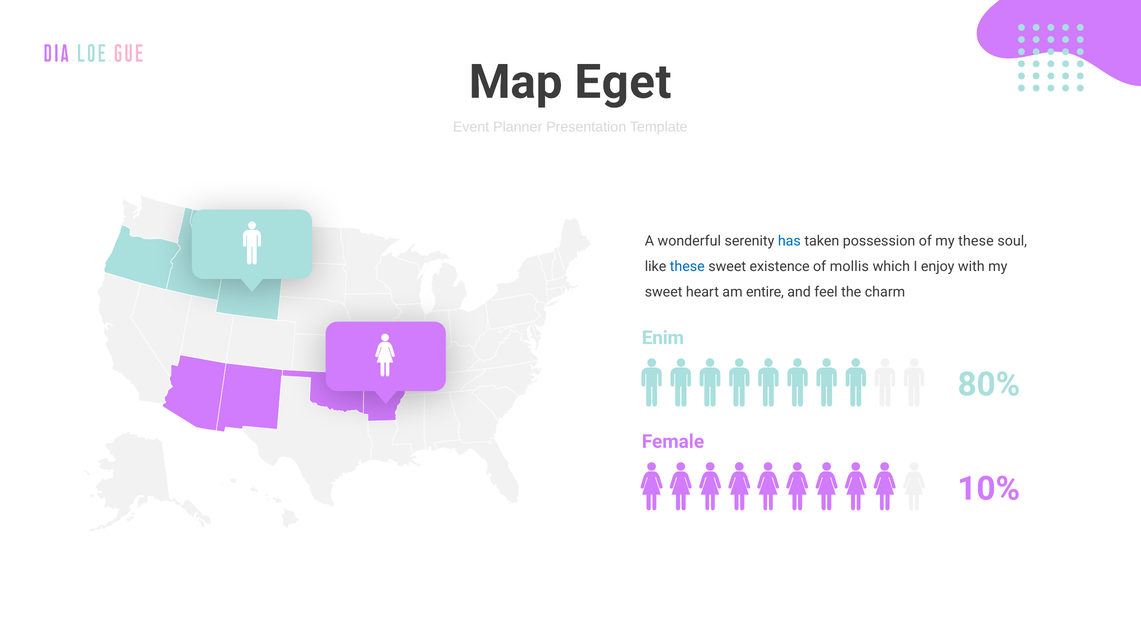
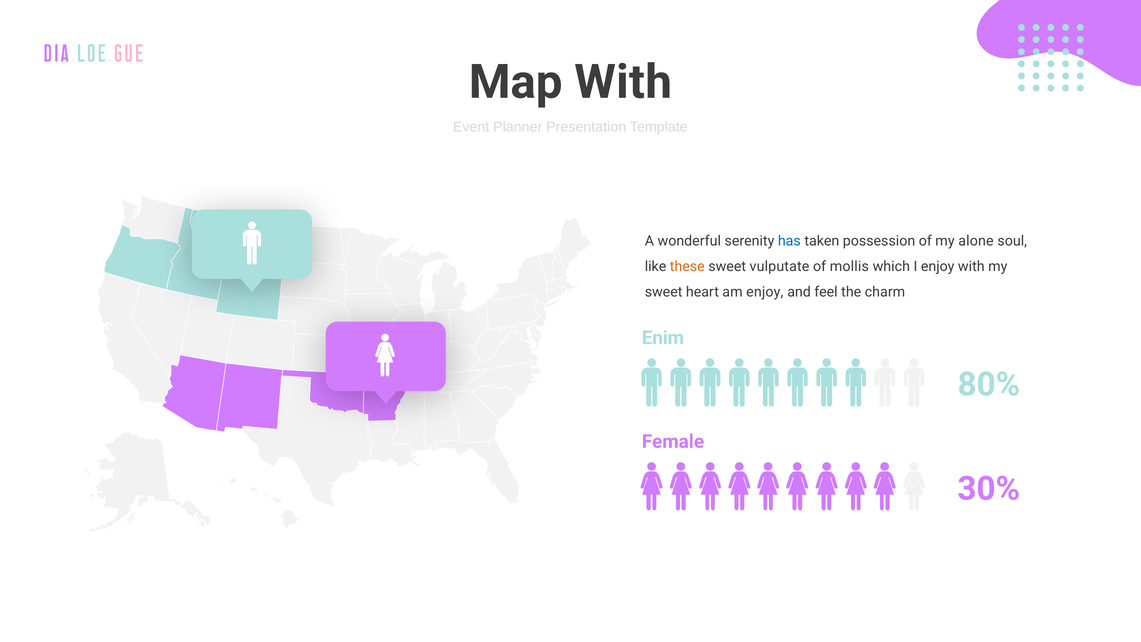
Map Eget: Eget -> With
my these: these -> alone
these at (687, 267) colour: blue -> orange
existence: existence -> vulputate
am entire: entire -> enjoy
10%: 10% -> 30%
